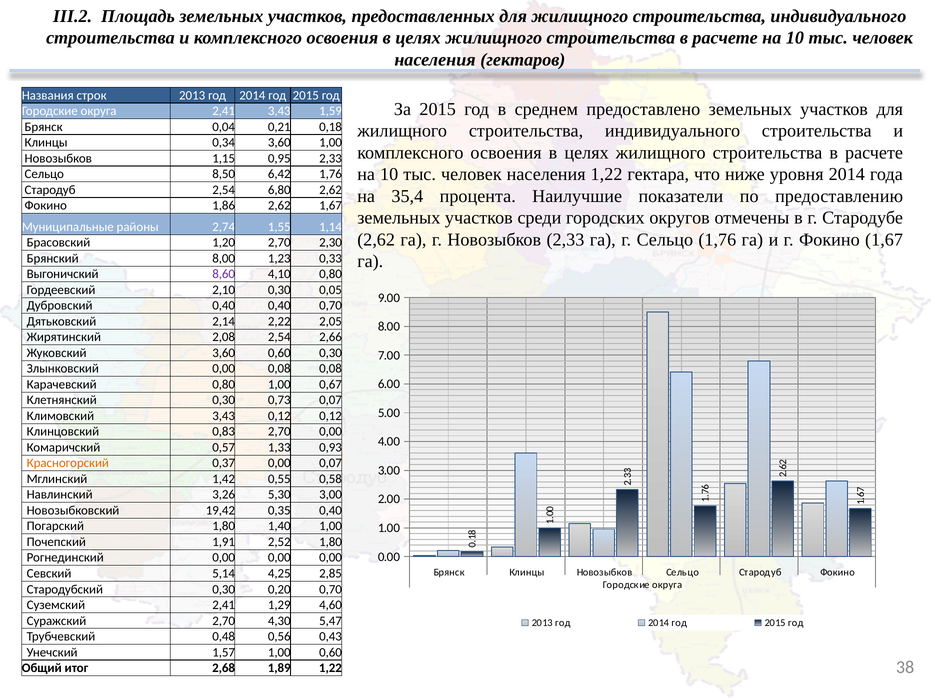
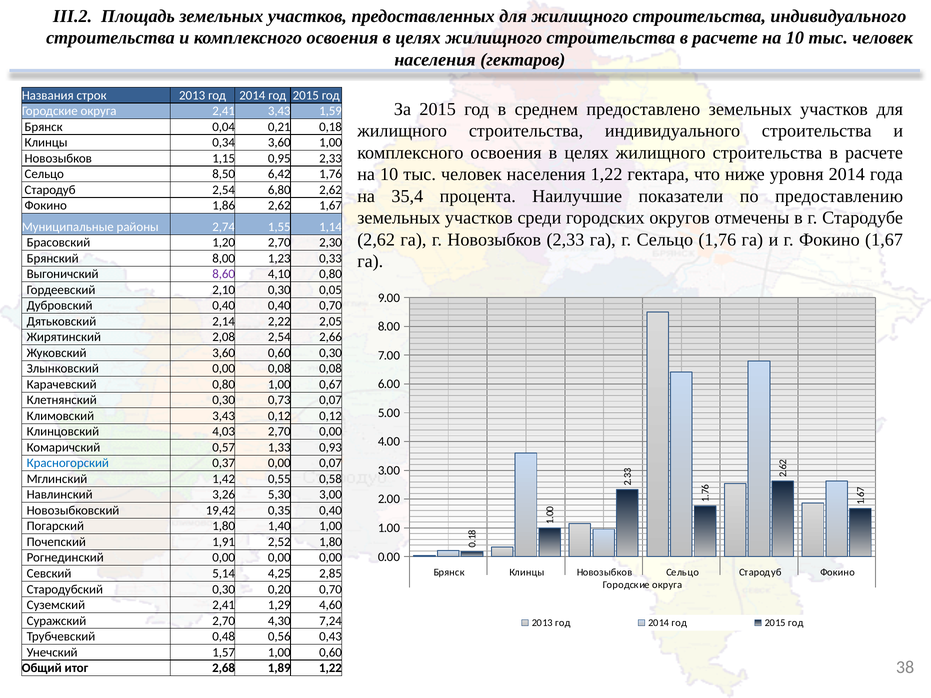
0,83: 0,83 -> 4,03
Красногорский colour: orange -> blue
5,47: 5,47 -> 7,24
